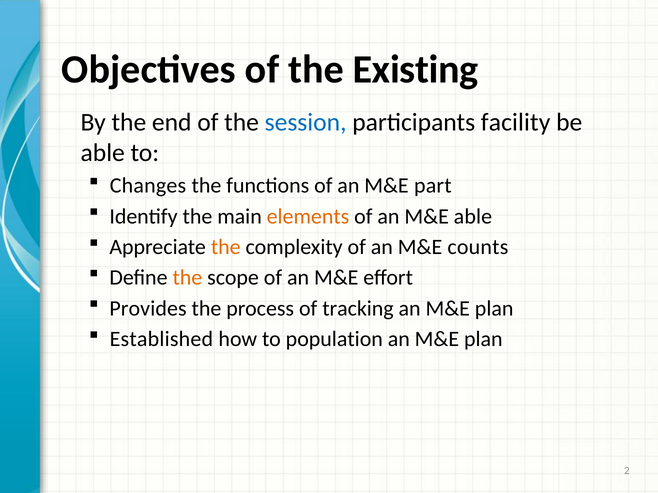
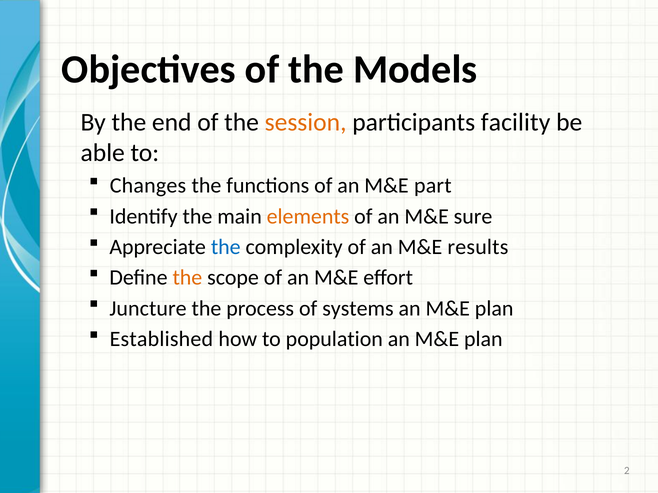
Existing: Existing -> Models
session colour: blue -> orange
M&E able: able -> sure
the at (226, 247) colour: orange -> blue
counts: counts -> results
Provides: Provides -> Juncture
tracking: tracking -> systems
